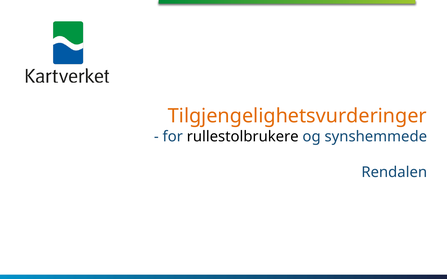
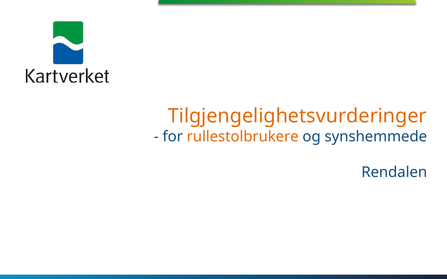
rullestolbrukere colour: black -> orange
